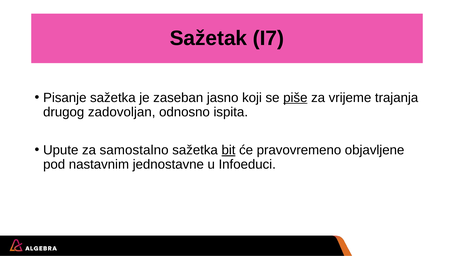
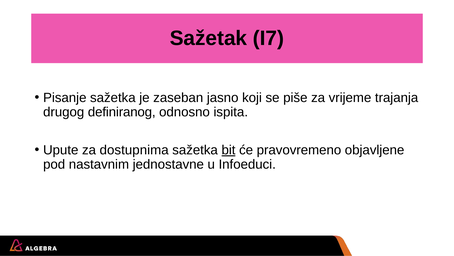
piše underline: present -> none
zadovoljan: zadovoljan -> definiranog
samostalno: samostalno -> dostupnima
